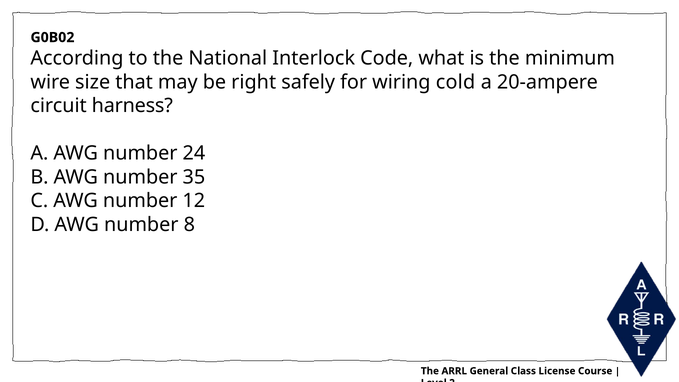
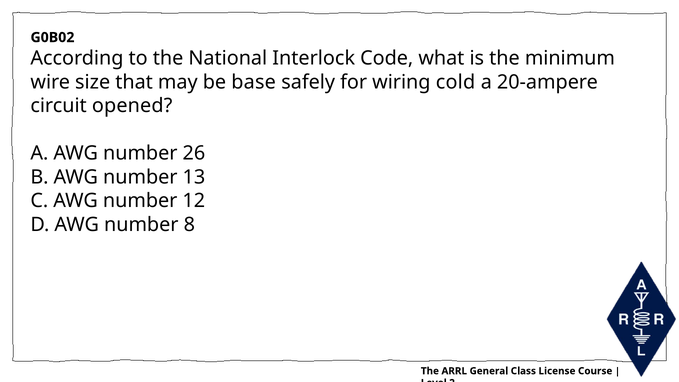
right: right -> base
harness: harness -> opened
24: 24 -> 26
35: 35 -> 13
